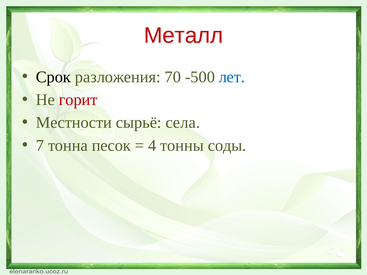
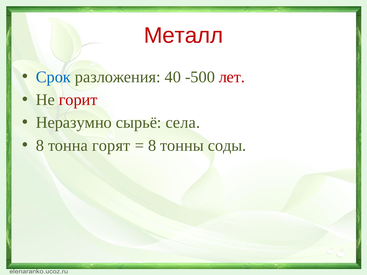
Срок colour: black -> blue
70: 70 -> 40
лет colour: blue -> red
Местности: Местности -> Неразумно
7 at (40, 146): 7 -> 8
песок: песок -> горят
4 at (152, 146): 4 -> 8
